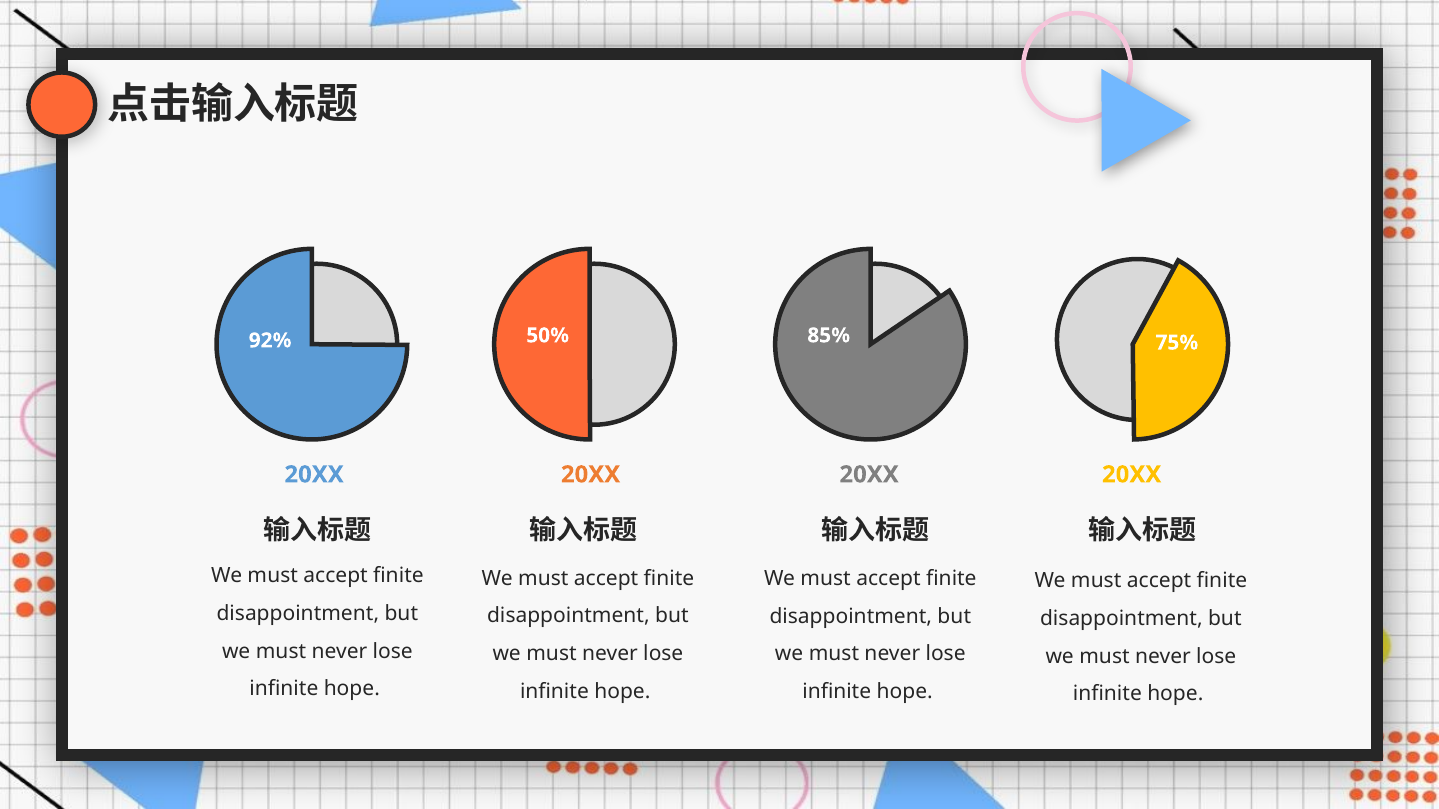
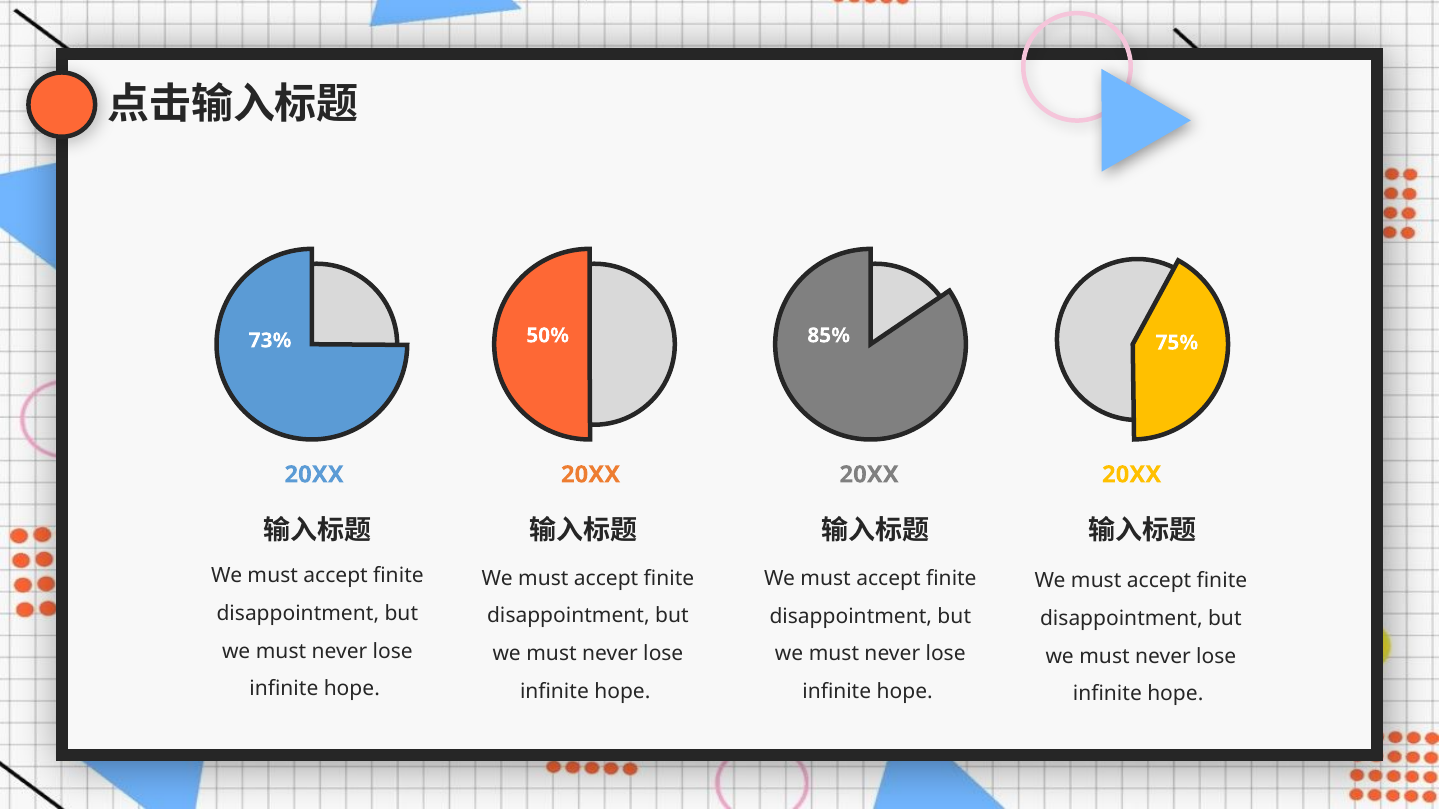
92%: 92% -> 73%
